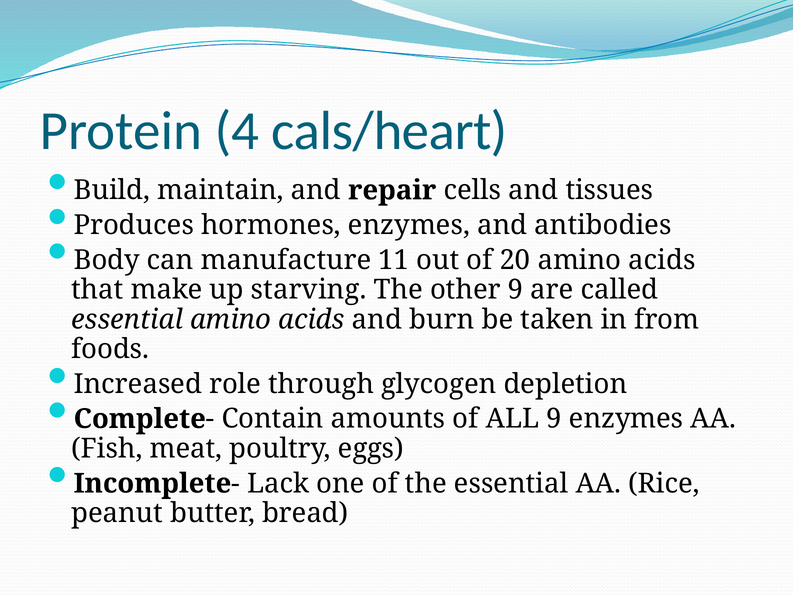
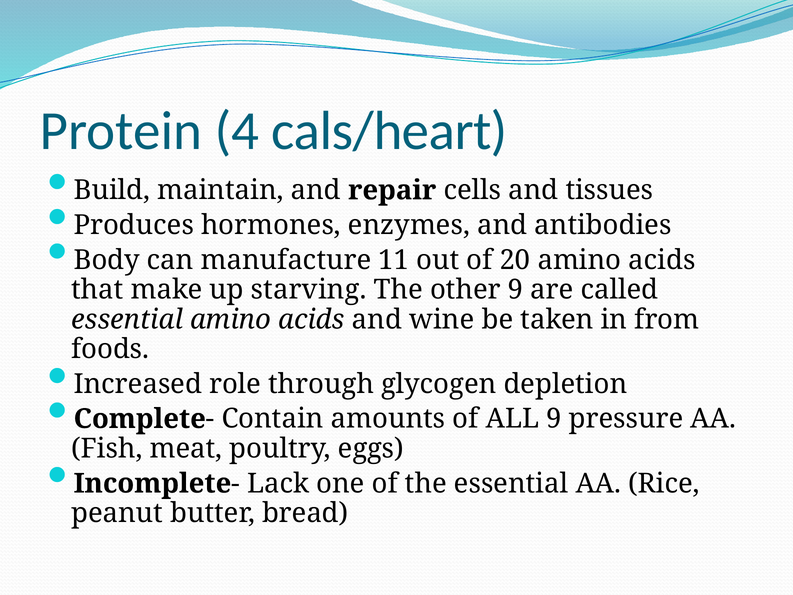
burn: burn -> wine
9 enzymes: enzymes -> pressure
